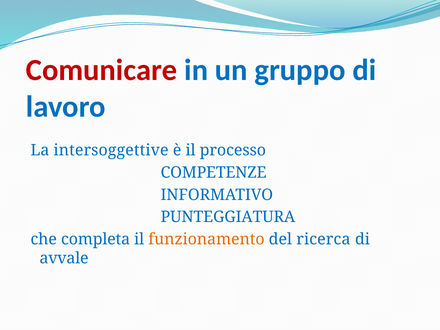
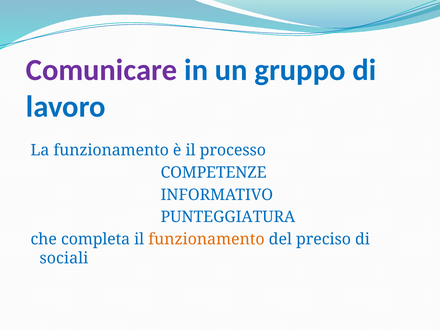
Comunicare colour: red -> purple
La intersoggettive: intersoggettive -> funzionamento
ricerca: ricerca -> preciso
avvale: avvale -> sociali
